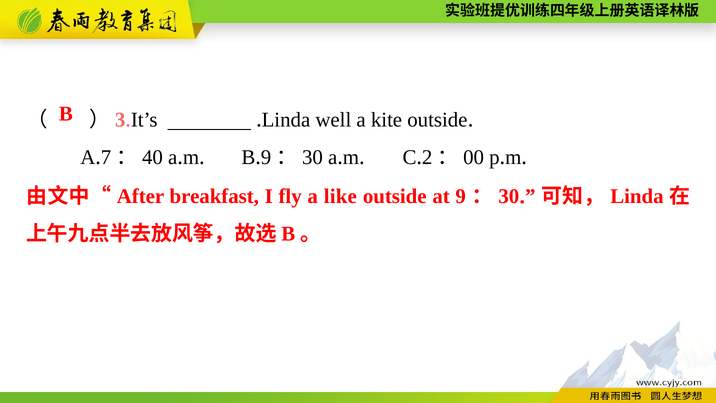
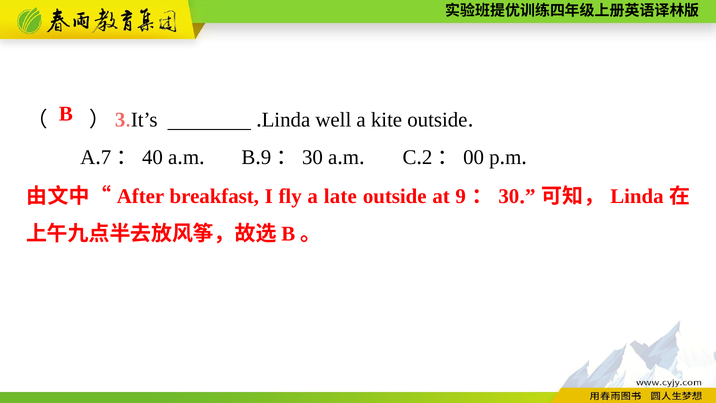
like: like -> late
